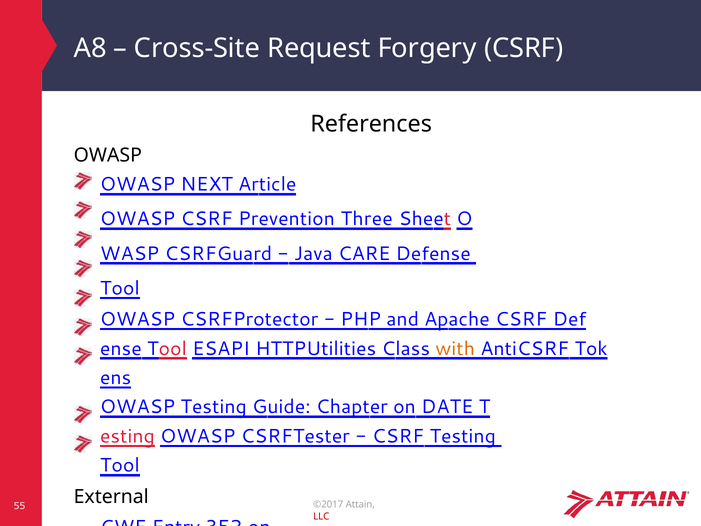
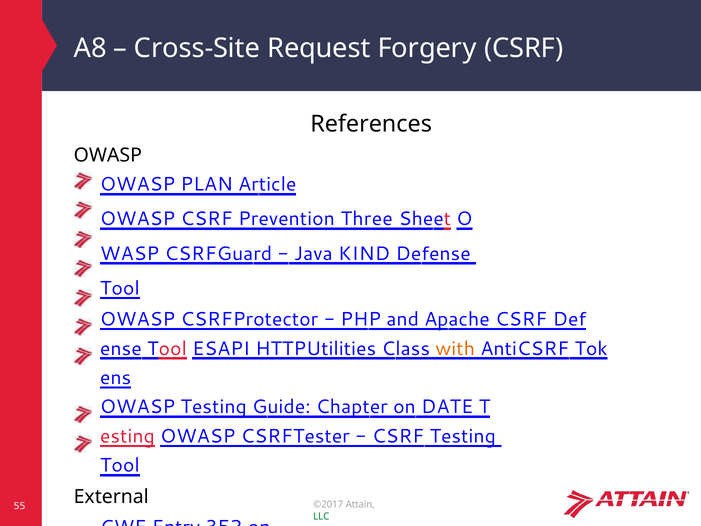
NEXT: NEXT -> PLAN
CARE: CARE -> KIND
LLC colour: red -> green
